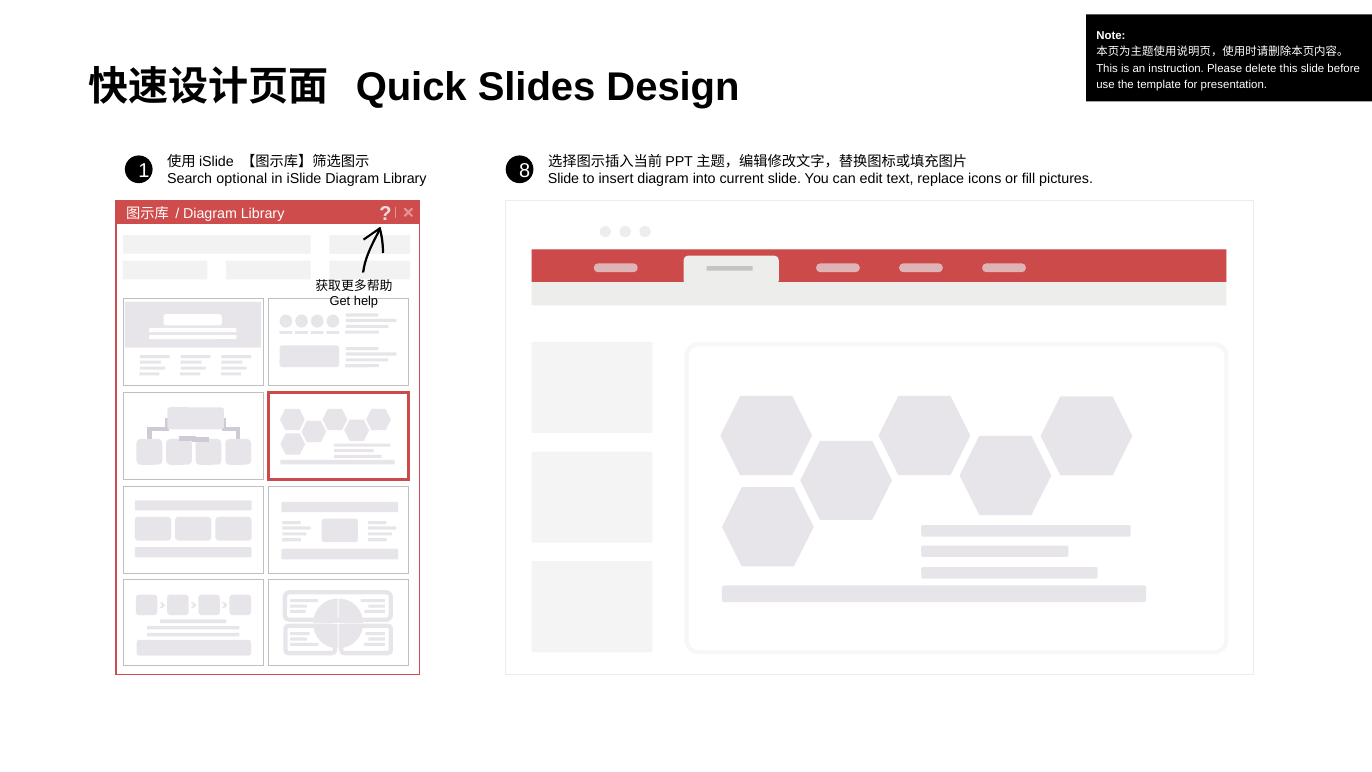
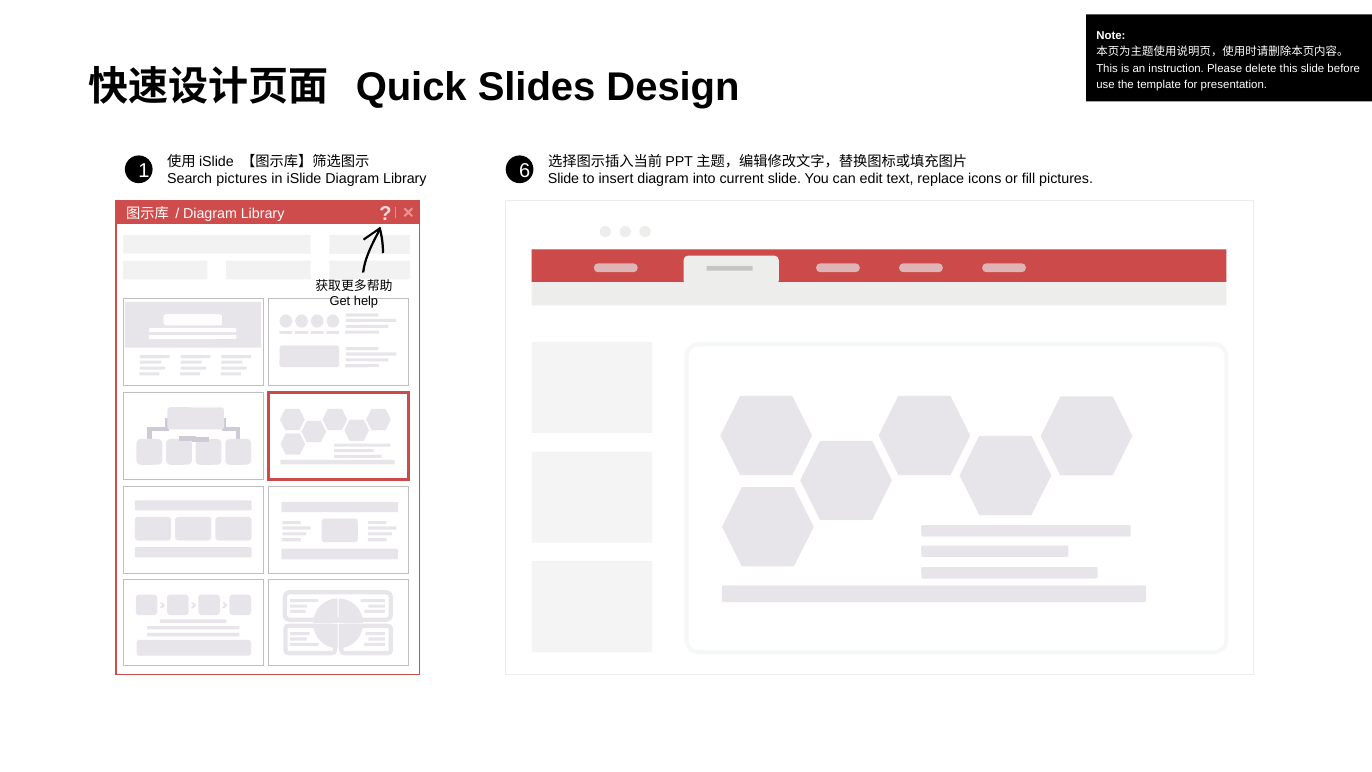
8: 8 -> 6
Search optional: optional -> pictures
